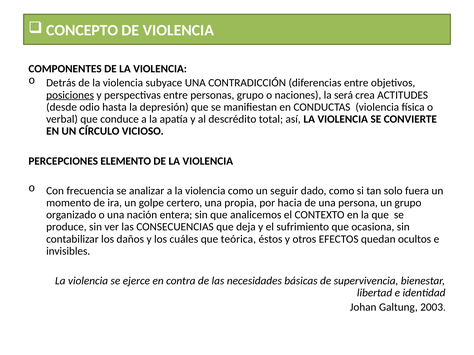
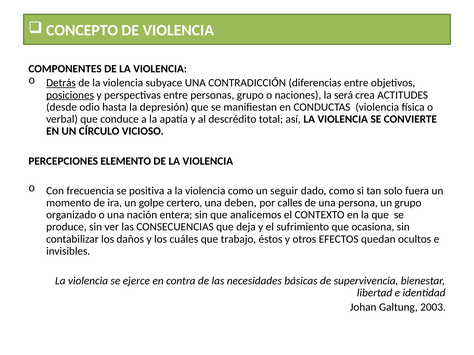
Detrás underline: none -> present
analizar: analizar -> positiva
propia: propia -> deben
hacia: hacia -> calles
teórica: teórica -> trabajo
